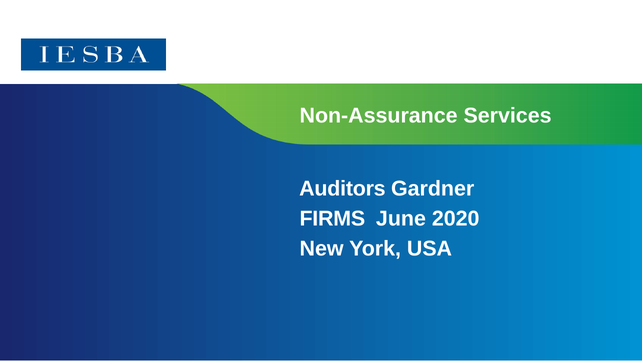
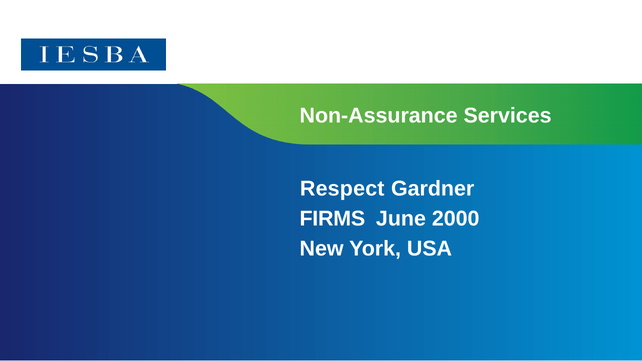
Auditors: Auditors -> Respect
2020: 2020 -> 2000
